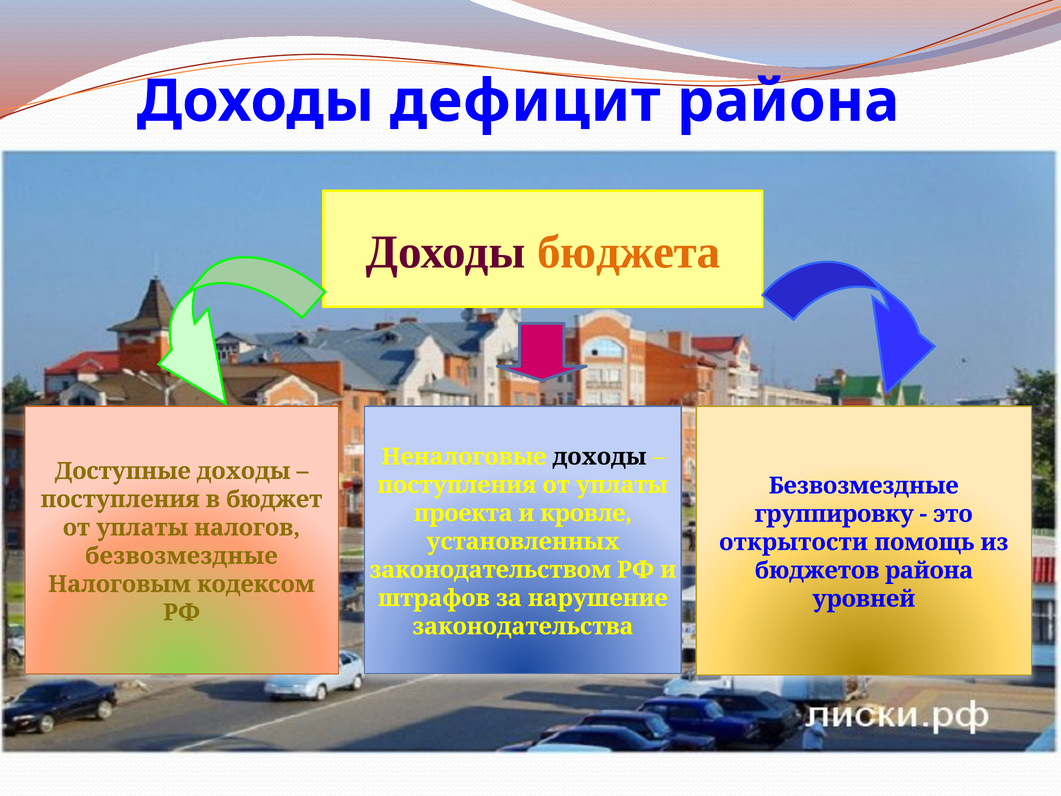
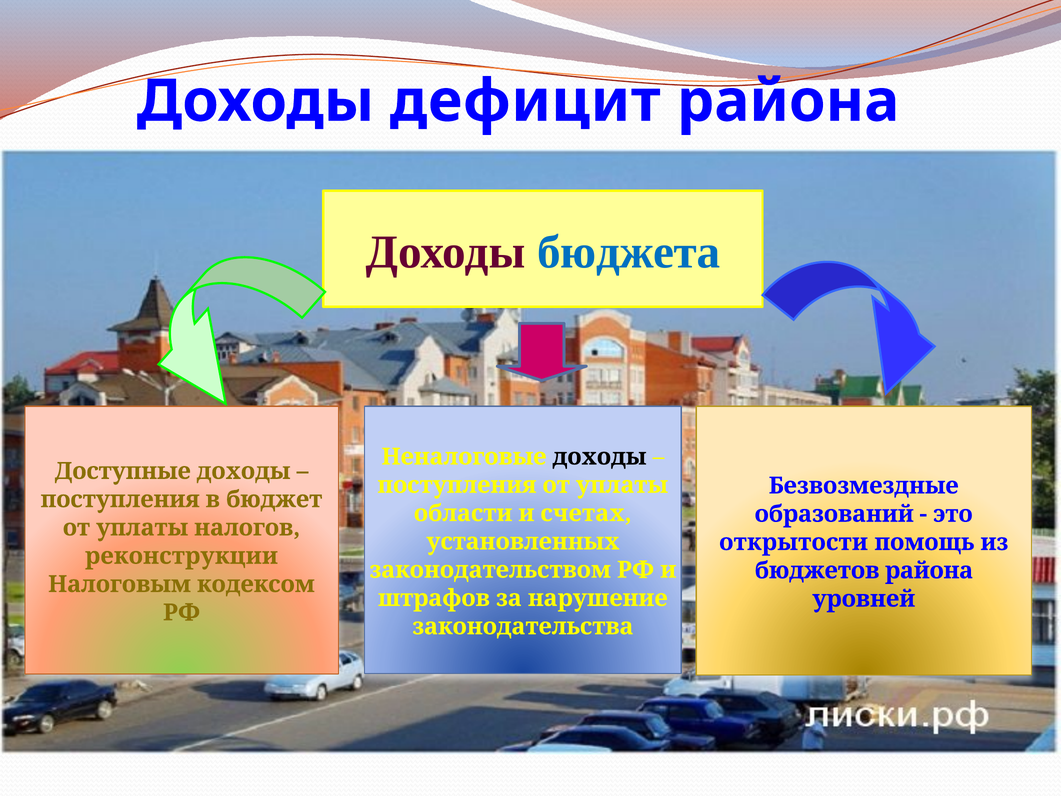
бюджета colour: orange -> blue
проекта: проекта -> области
кровле: кровле -> счетах
группировку: группировку -> образований
безвозмездные at (181, 556): безвозмездные -> реконструкции
